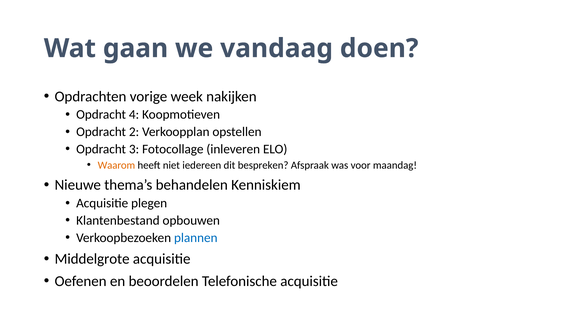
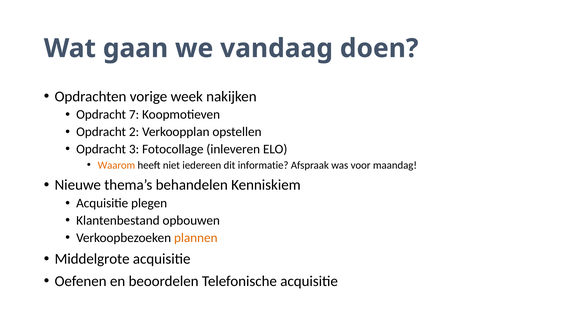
4: 4 -> 7
bespreken: bespreken -> informatie
plannen colour: blue -> orange
